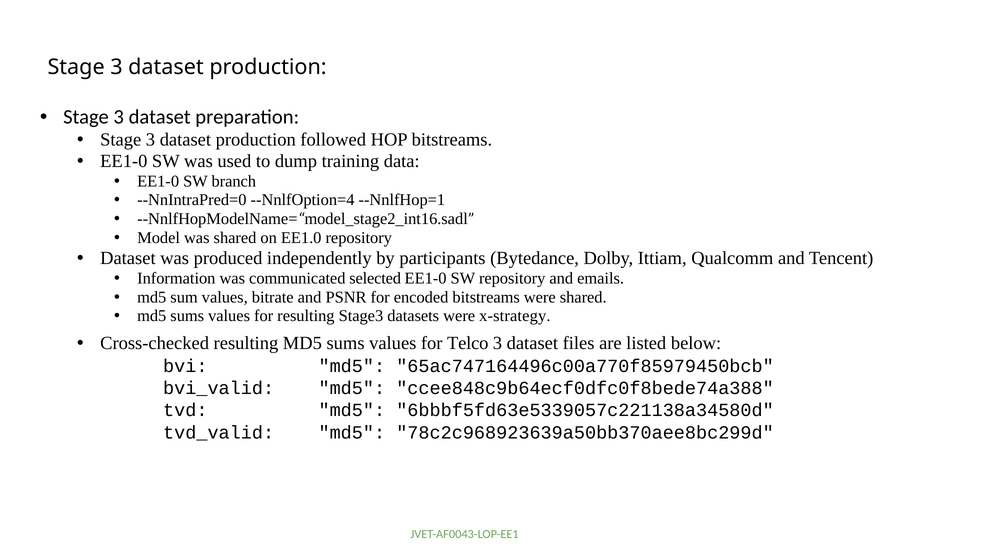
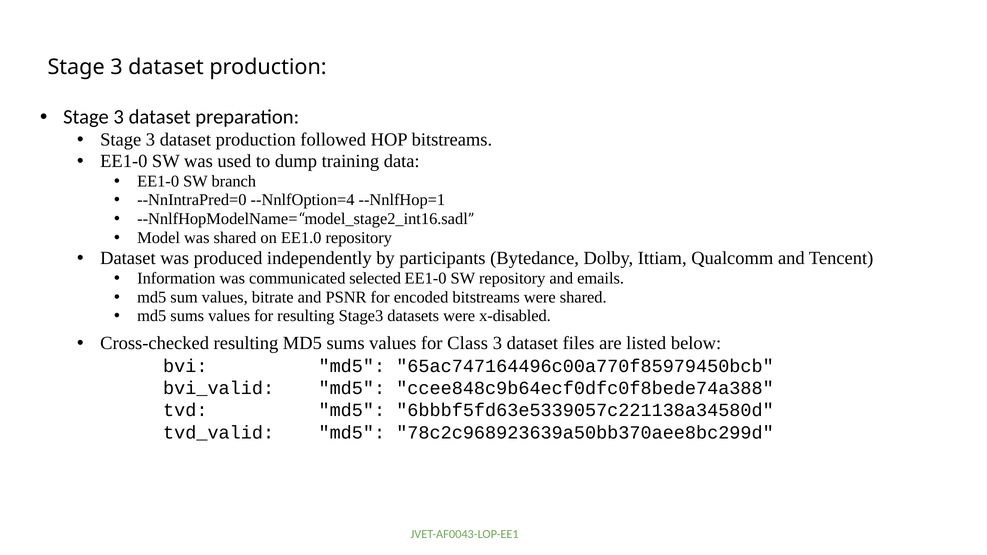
x-strategy: x-strategy -> x-disabled
Telco: Telco -> Class
